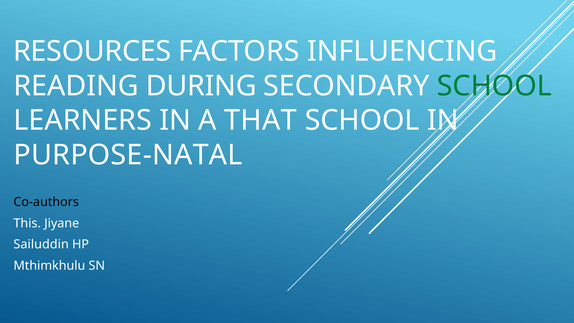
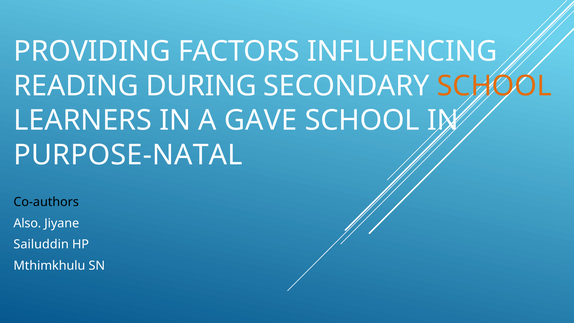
RESOURCES: RESOURCES -> PROVIDING
SCHOOL at (494, 86) colour: green -> orange
THAT: THAT -> GAVE
This: This -> Also
